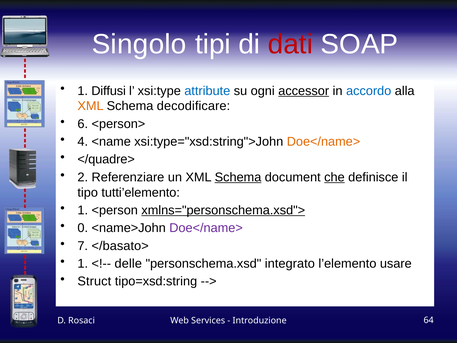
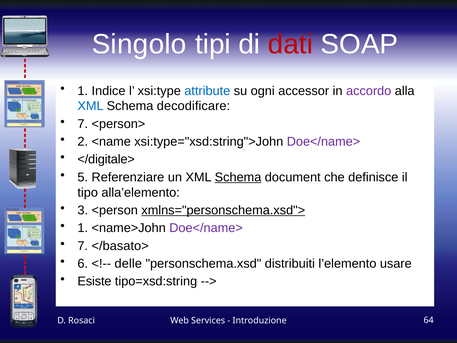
Diffusi: Diffusi -> Indice
accessor underline: present -> none
accordo colour: blue -> purple
XML at (91, 106) colour: orange -> blue
6 at (83, 124): 6 -> 7
4: 4 -> 2
Doe</name> at (323, 142) colour: orange -> purple
</quadre>: </quadre> -> </digitale>
2: 2 -> 5
che underline: present -> none
tutti’elemento: tutti’elemento -> alla’elemento
1 at (83, 210): 1 -> 3
0 at (83, 228): 0 -> 1
1 at (83, 263): 1 -> 6
integrato: integrato -> distribuiti
Struct: Struct -> Esiste
